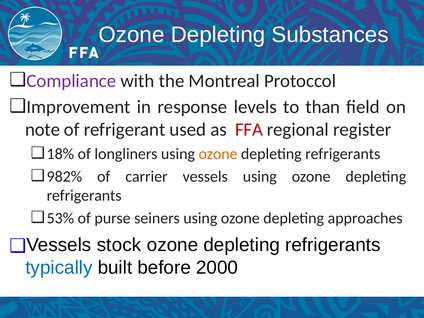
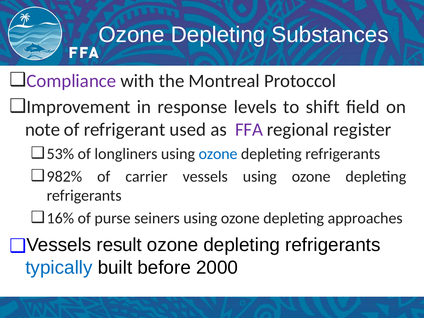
than: than -> shift
FFA colour: red -> purple
18%: 18% -> 53%
ozone at (218, 154) colour: orange -> blue
53%: 53% -> 16%
stock: stock -> result
